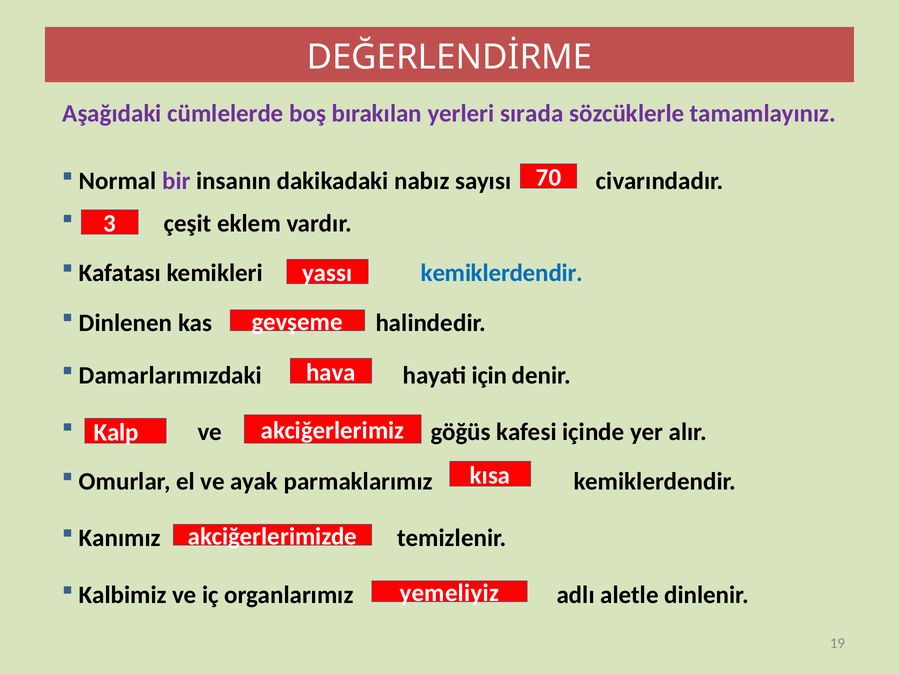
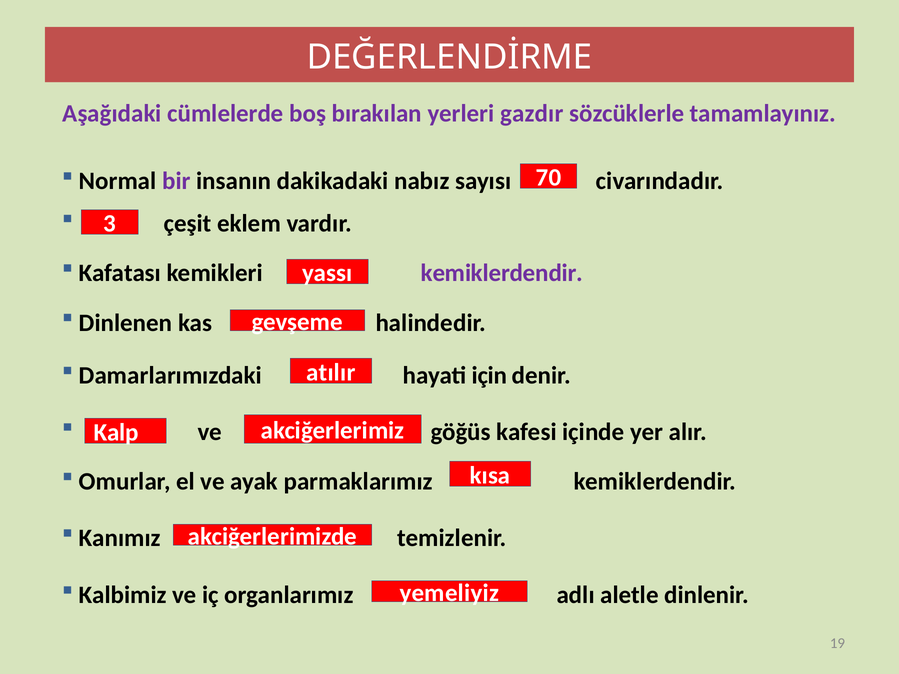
sırada: sırada -> gazdır
kemiklerdendir at (502, 273) colour: blue -> purple
hava: hava -> atılır
